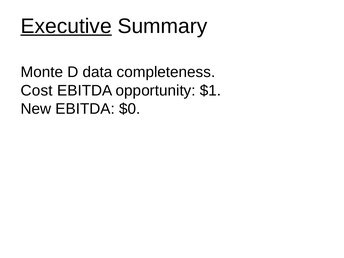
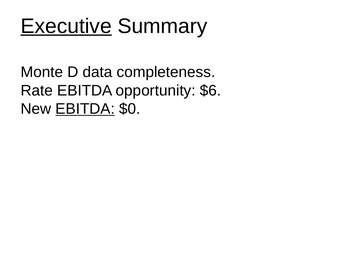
Cost: Cost -> Rate
$1: $1 -> $6
EBITDA at (85, 109) underline: none -> present
